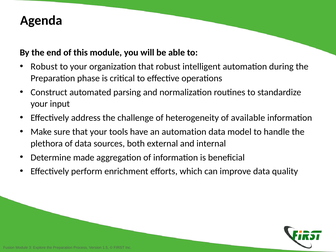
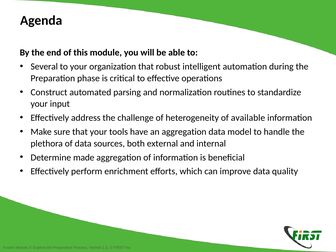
Robust at (44, 67): Robust -> Several
an automation: automation -> aggregation
